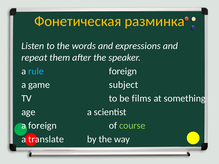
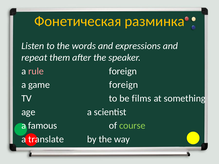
rule colour: light blue -> pink
game subject: subject -> foreign
a foreign: foreign -> famous
